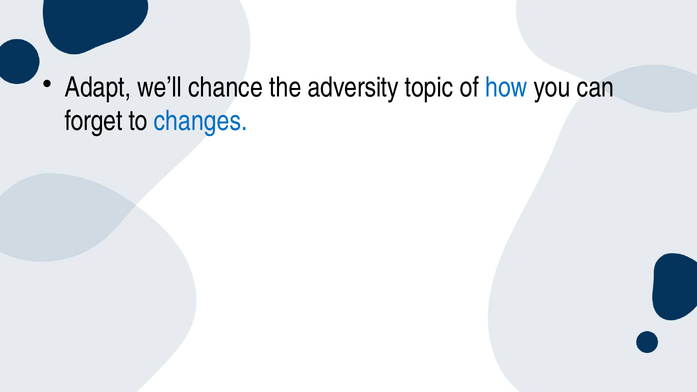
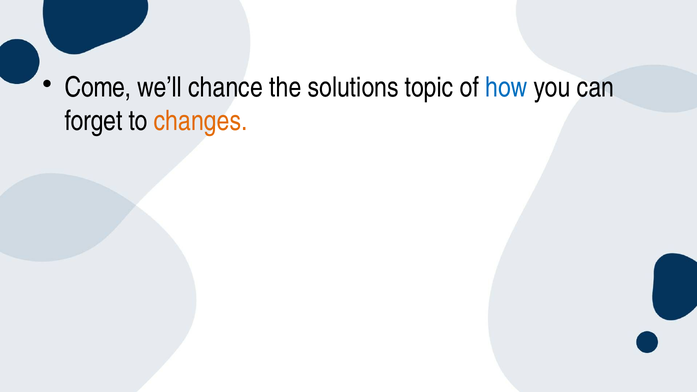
Adapt: Adapt -> Come
adversity: adversity -> solutions
changes colour: blue -> orange
